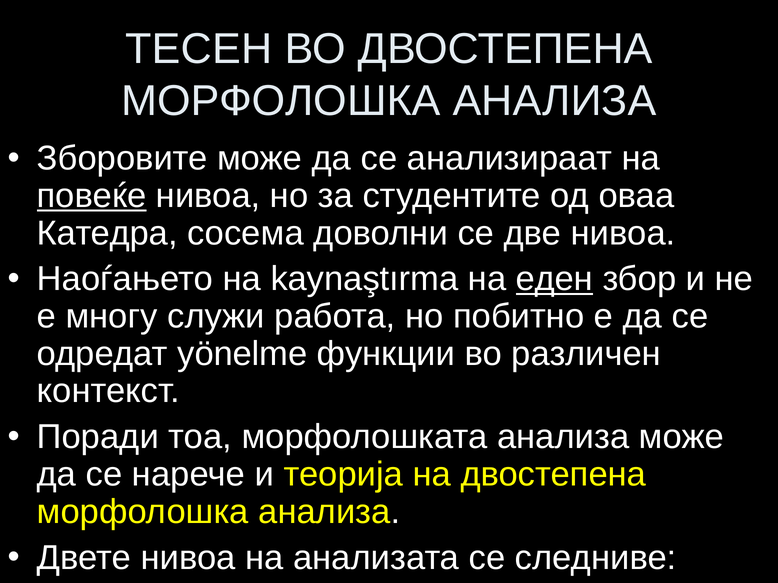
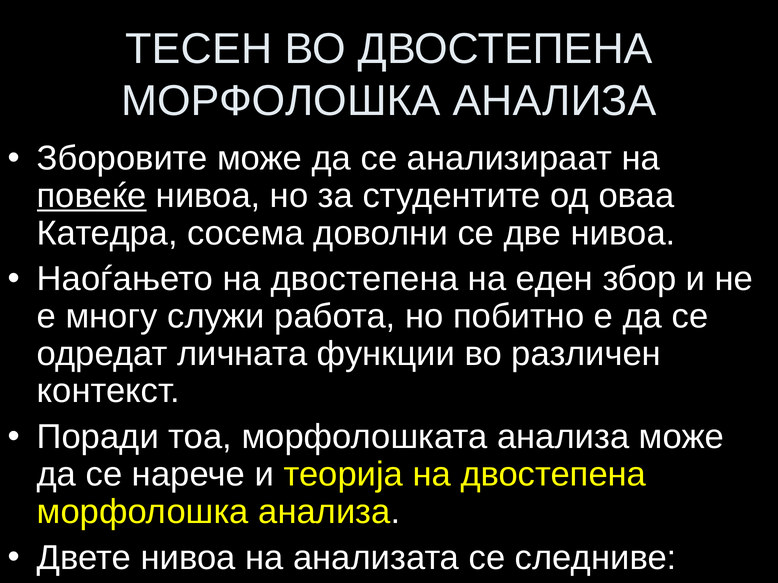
Наоѓањето на kaynaştırma: kaynaştırma -> двостепена
еден underline: present -> none
yönelme: yönelme -> личната
